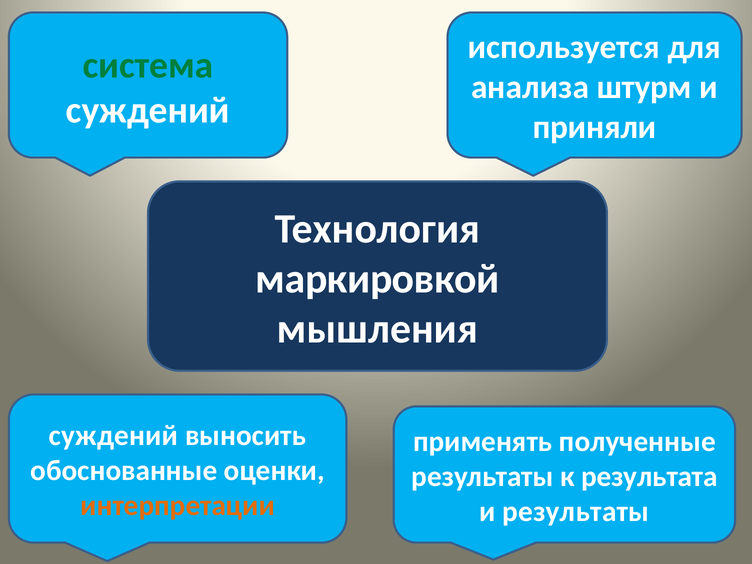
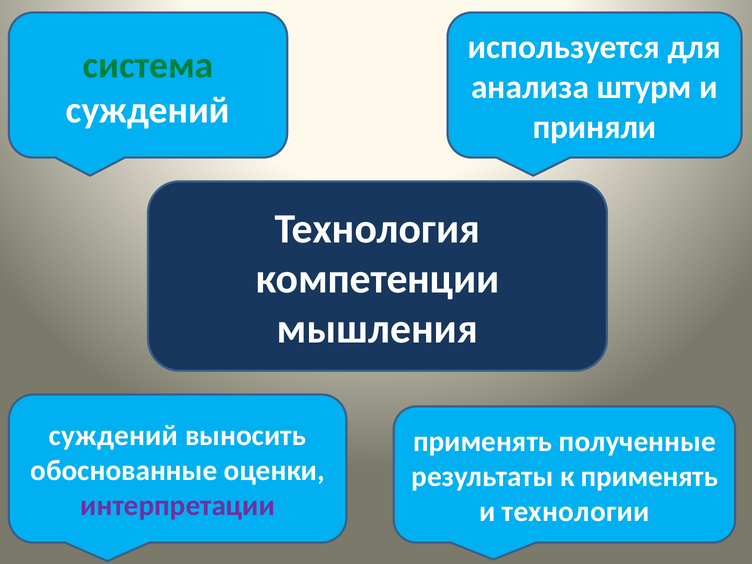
маркировкой: маркировкой -> компетенции
к результата: результата -> применять
интерпретации colour: orange -> purple
и результаты: результаты -> технологии
